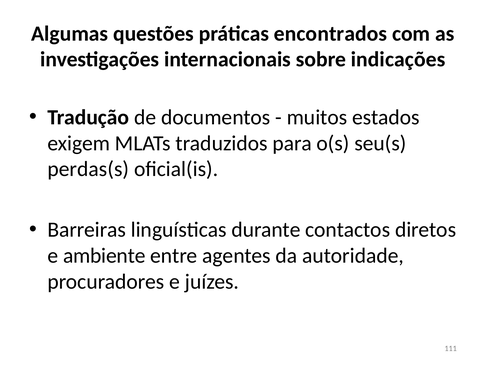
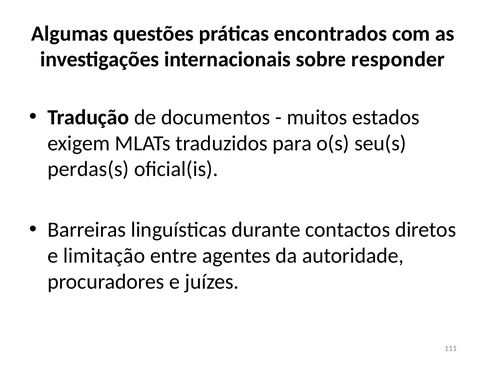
indicações: indicações -> responder
ambiente: ambiente -> limitação
